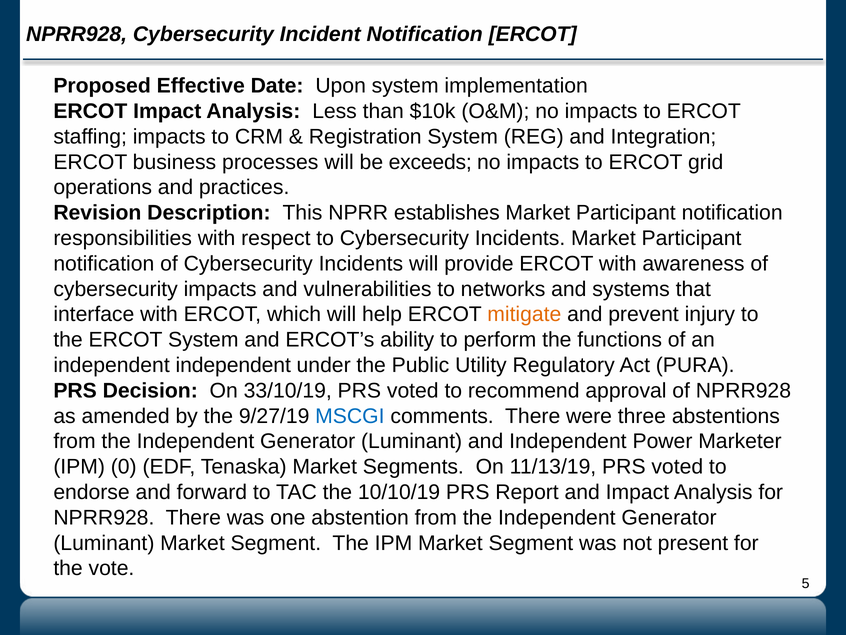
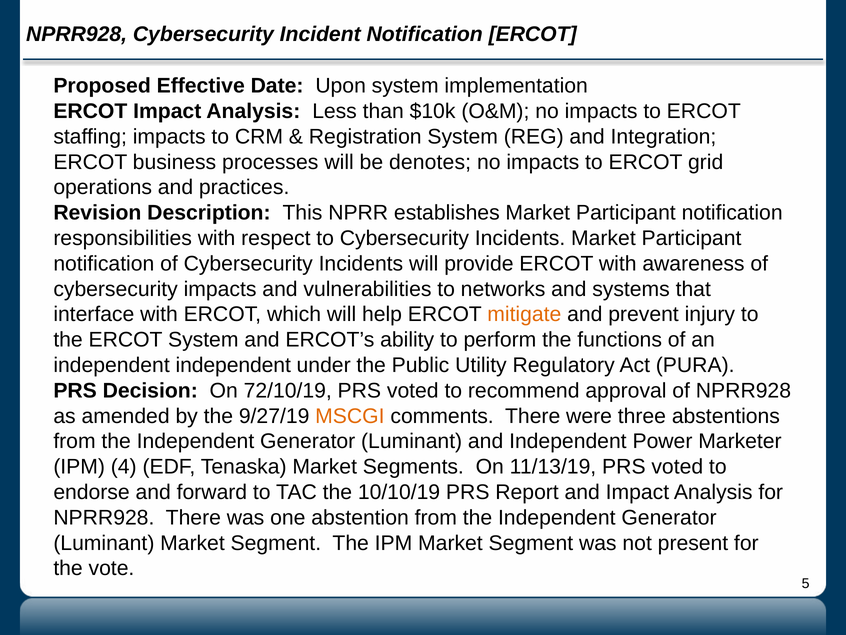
exceeds: exceeds -> denotes
33/10/19: 33/10/19 -> 72/10/19
MSCGI colour: blue -> orange
0: 0 -> 4
